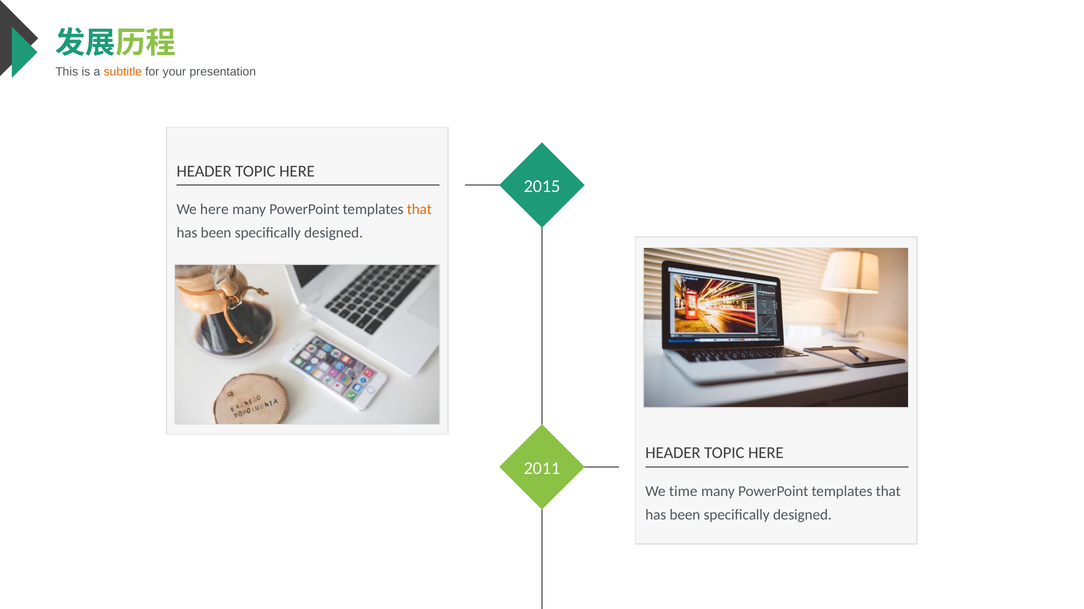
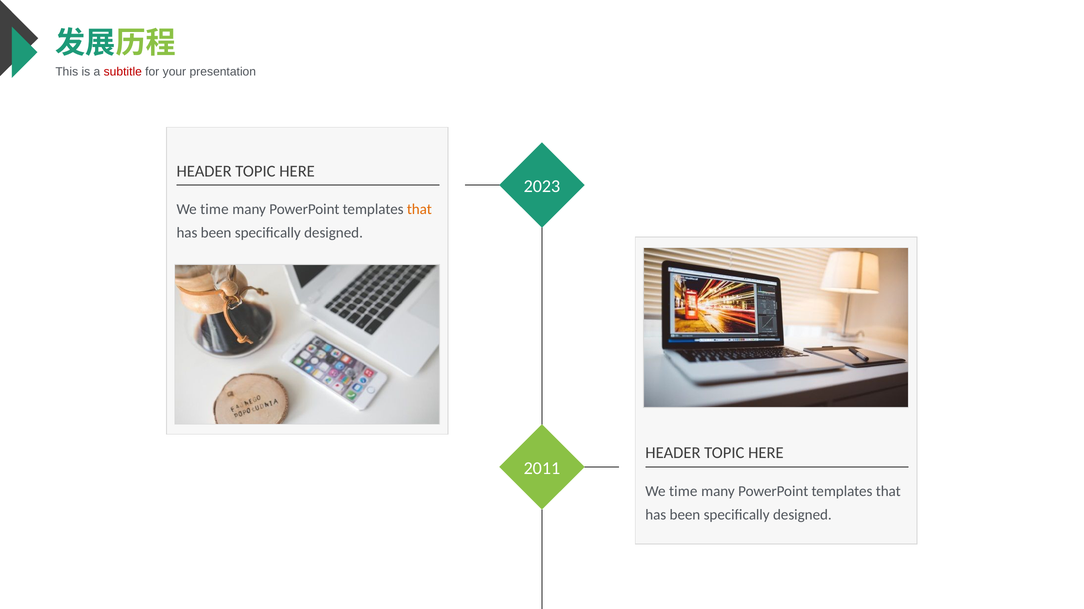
subtitle colour: orange -> red
2015: 2015 -> 2023
here at (214, 209): here -> time
